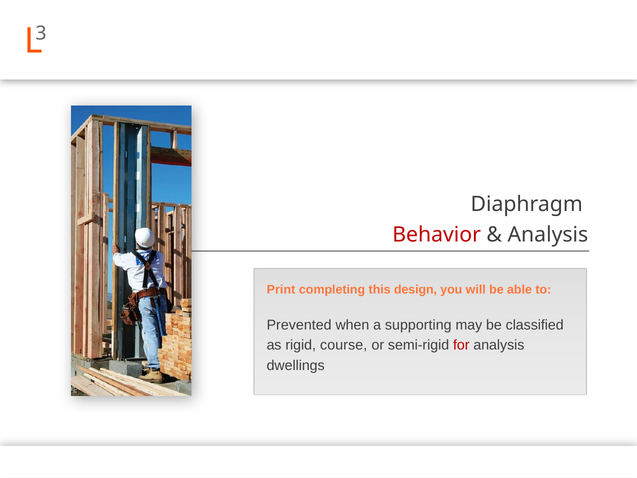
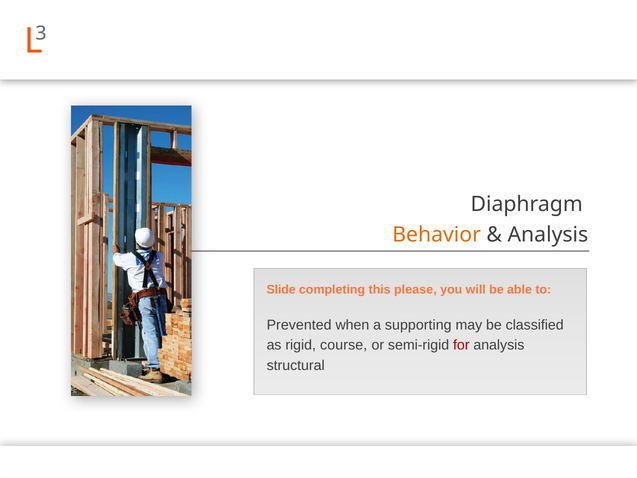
Behavior colour: red -> orange
Print: Print -> Slide
design: design -> please
dwellings: dwellings -> structural
